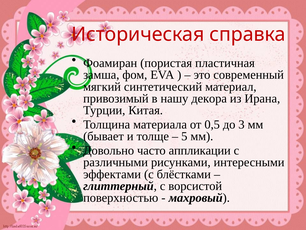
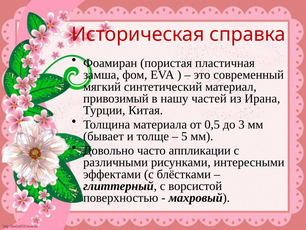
декора: декора -> частей
